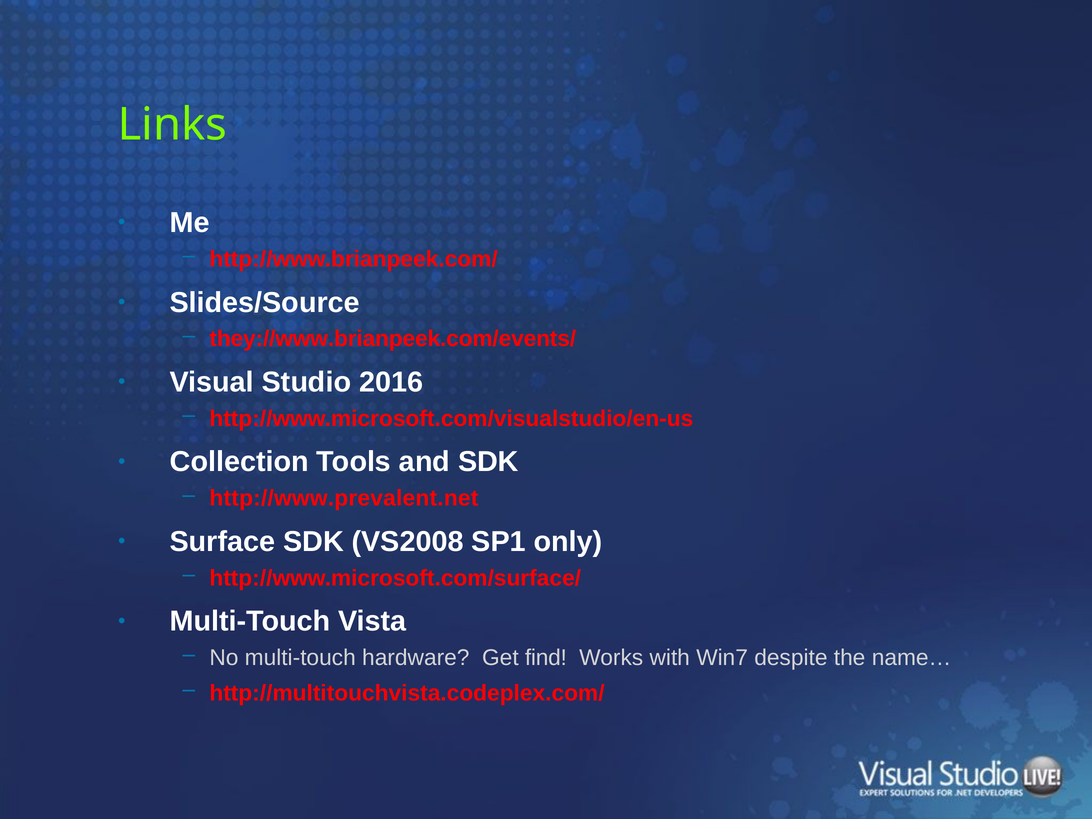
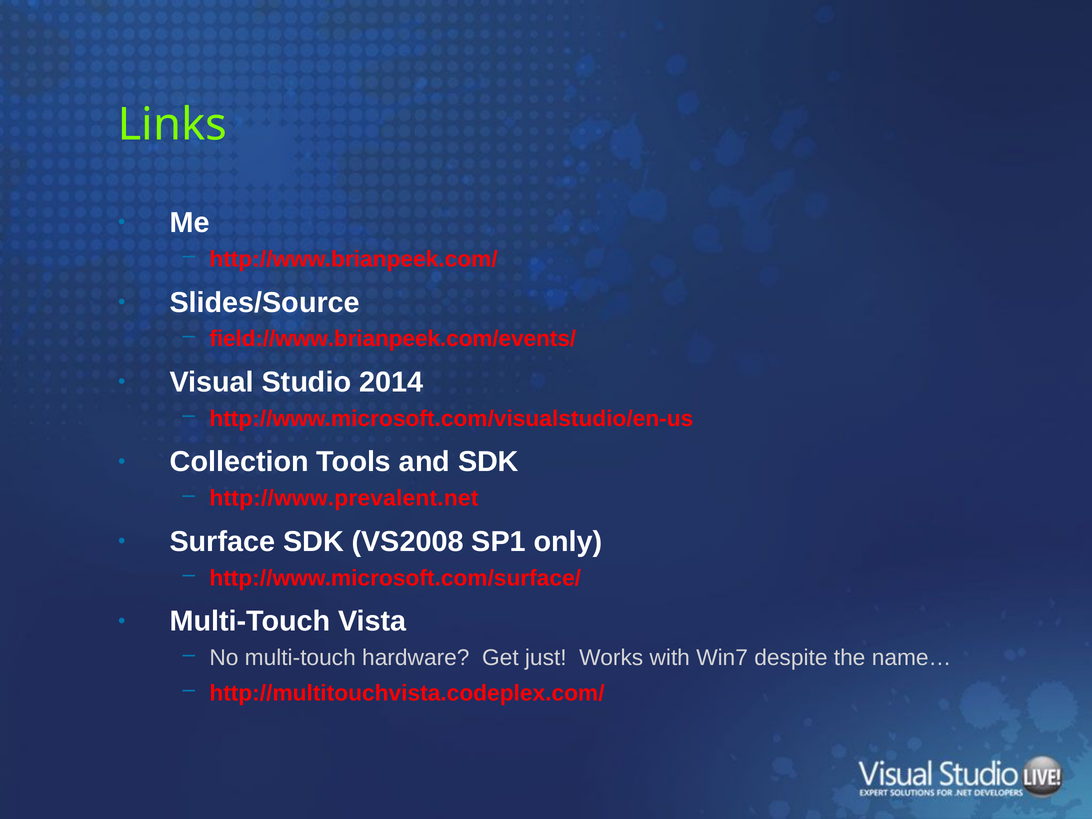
they://www.brianpeek.com/events/: they://www.brianpeek.com/events/ -> field://www.brianpeek.com/events/
2016: 2016 -> 2014
find: find -> just
